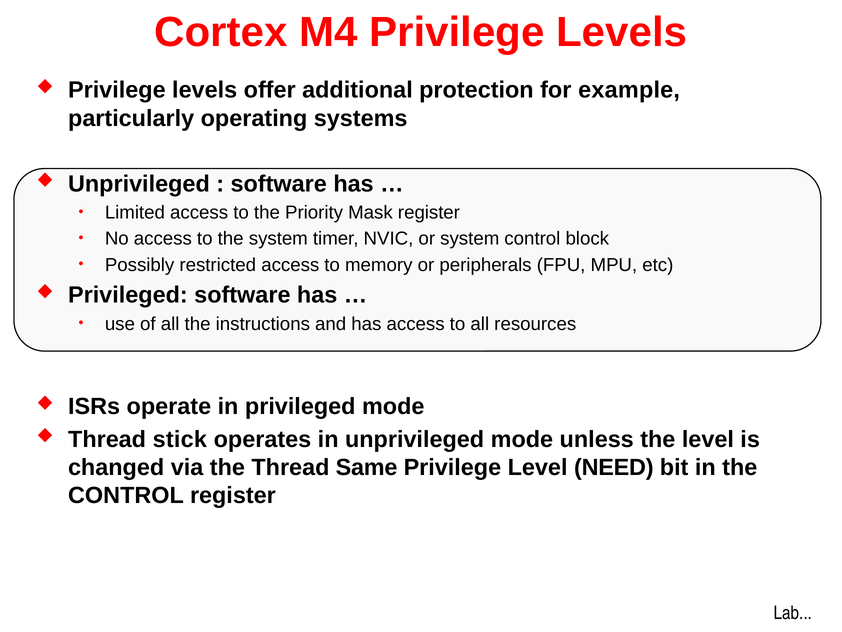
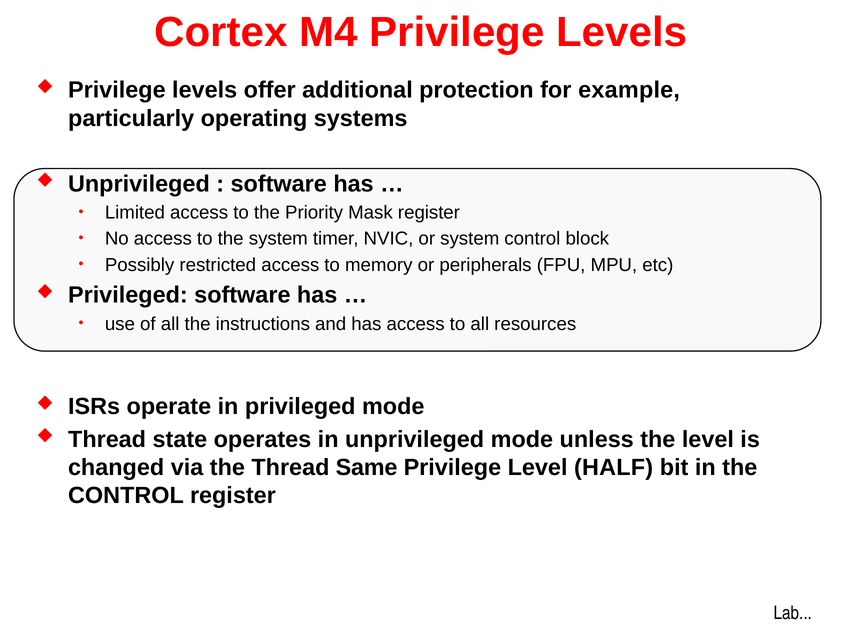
stick: stick -> state
NEED: NEED -> HALF
